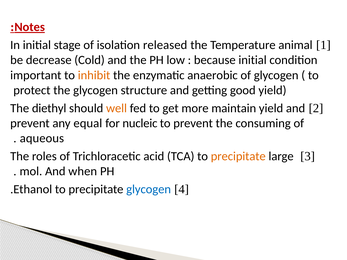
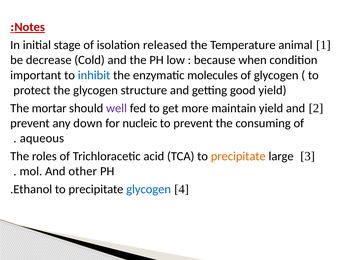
because initial: initial -> when
inhibit colour: orange -> blue
anaerobic: anaerobic -> molecules
diethyl: diethyl -> mortar
well colour: orange -> purple
equal: equal -> down
when: when -> other
